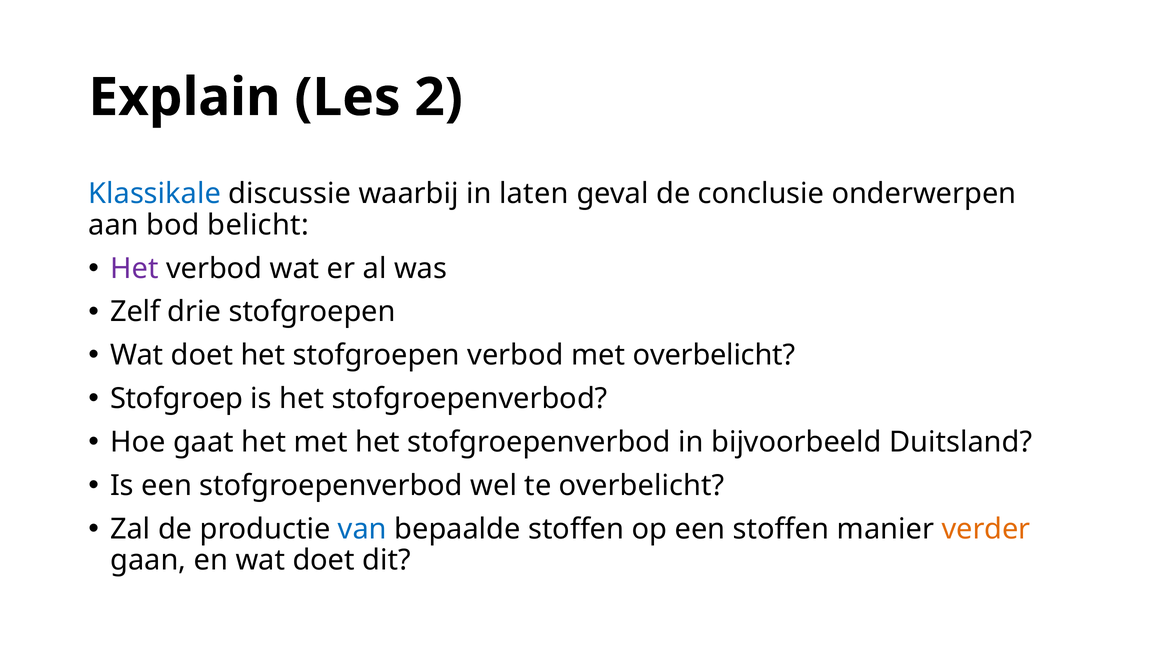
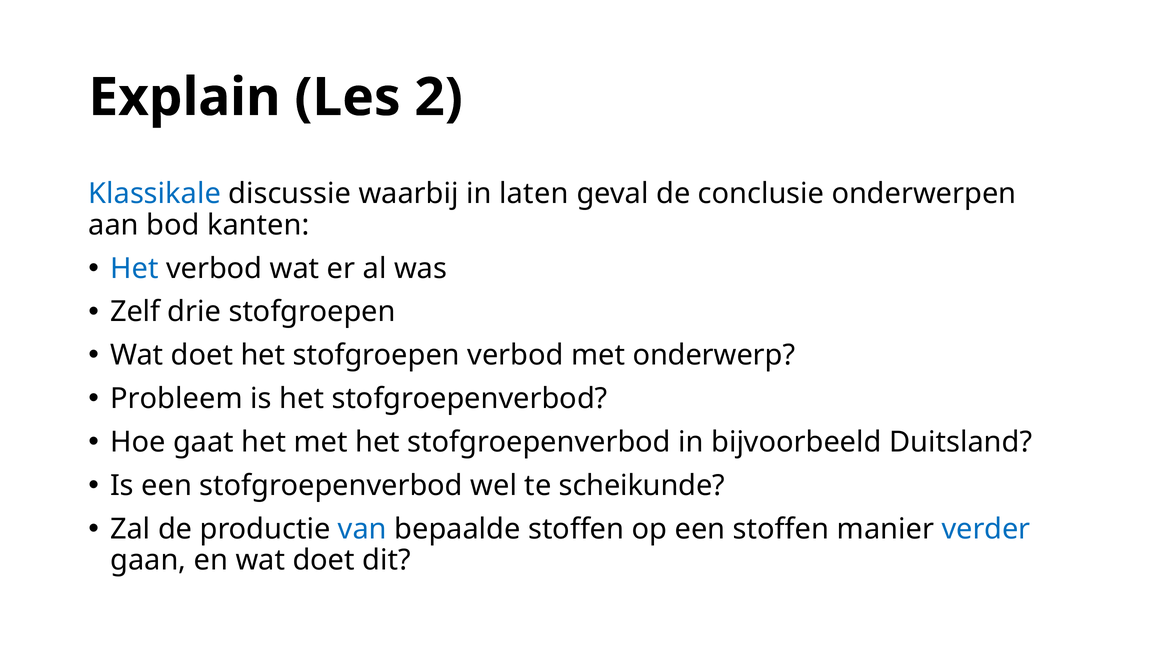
belicht: belicht -> kanten
Het at (134, 268) colour: purple -> blue
met overbelicht: overbelicht -> onderwerp
Stofgroep: Stofgroep -> Probleem
te overbelicht: overbelicht -> scheikunde
verder colour: orange -> blue
